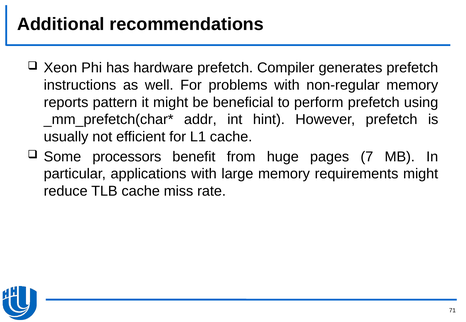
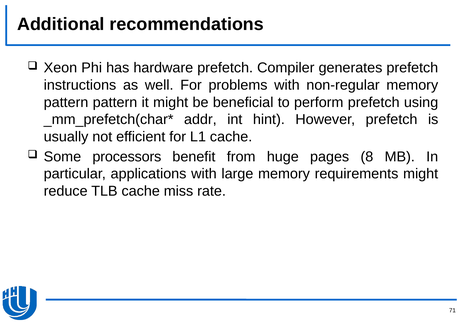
reports at (66, 102): reports -> pattern
7: 7 -> 8
